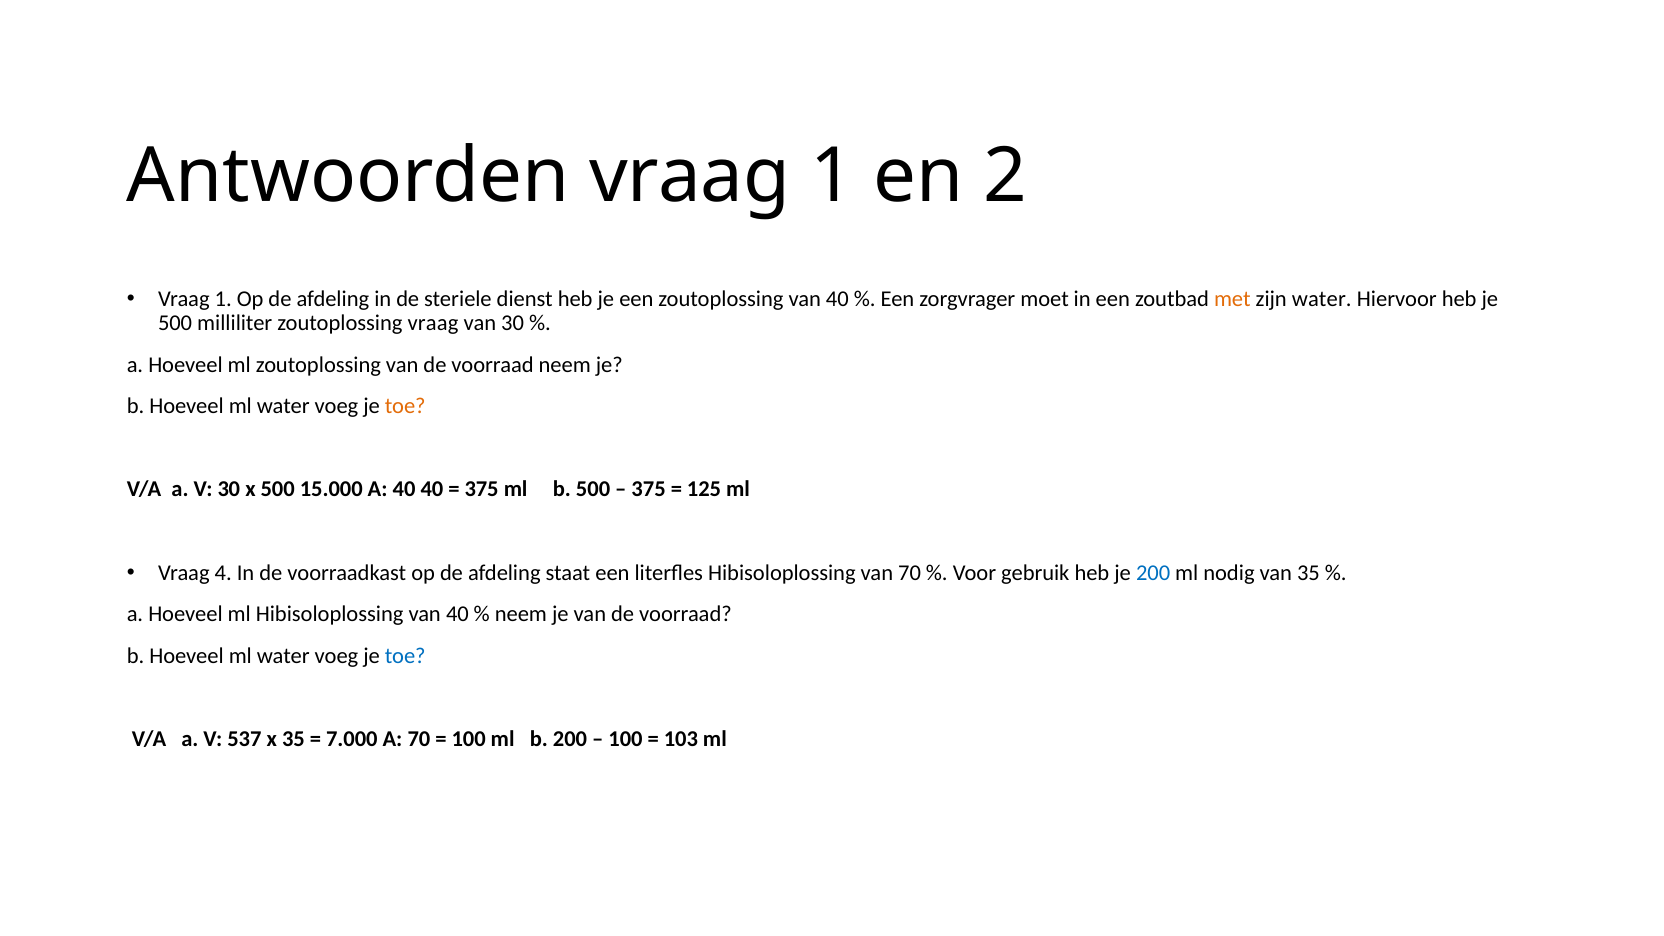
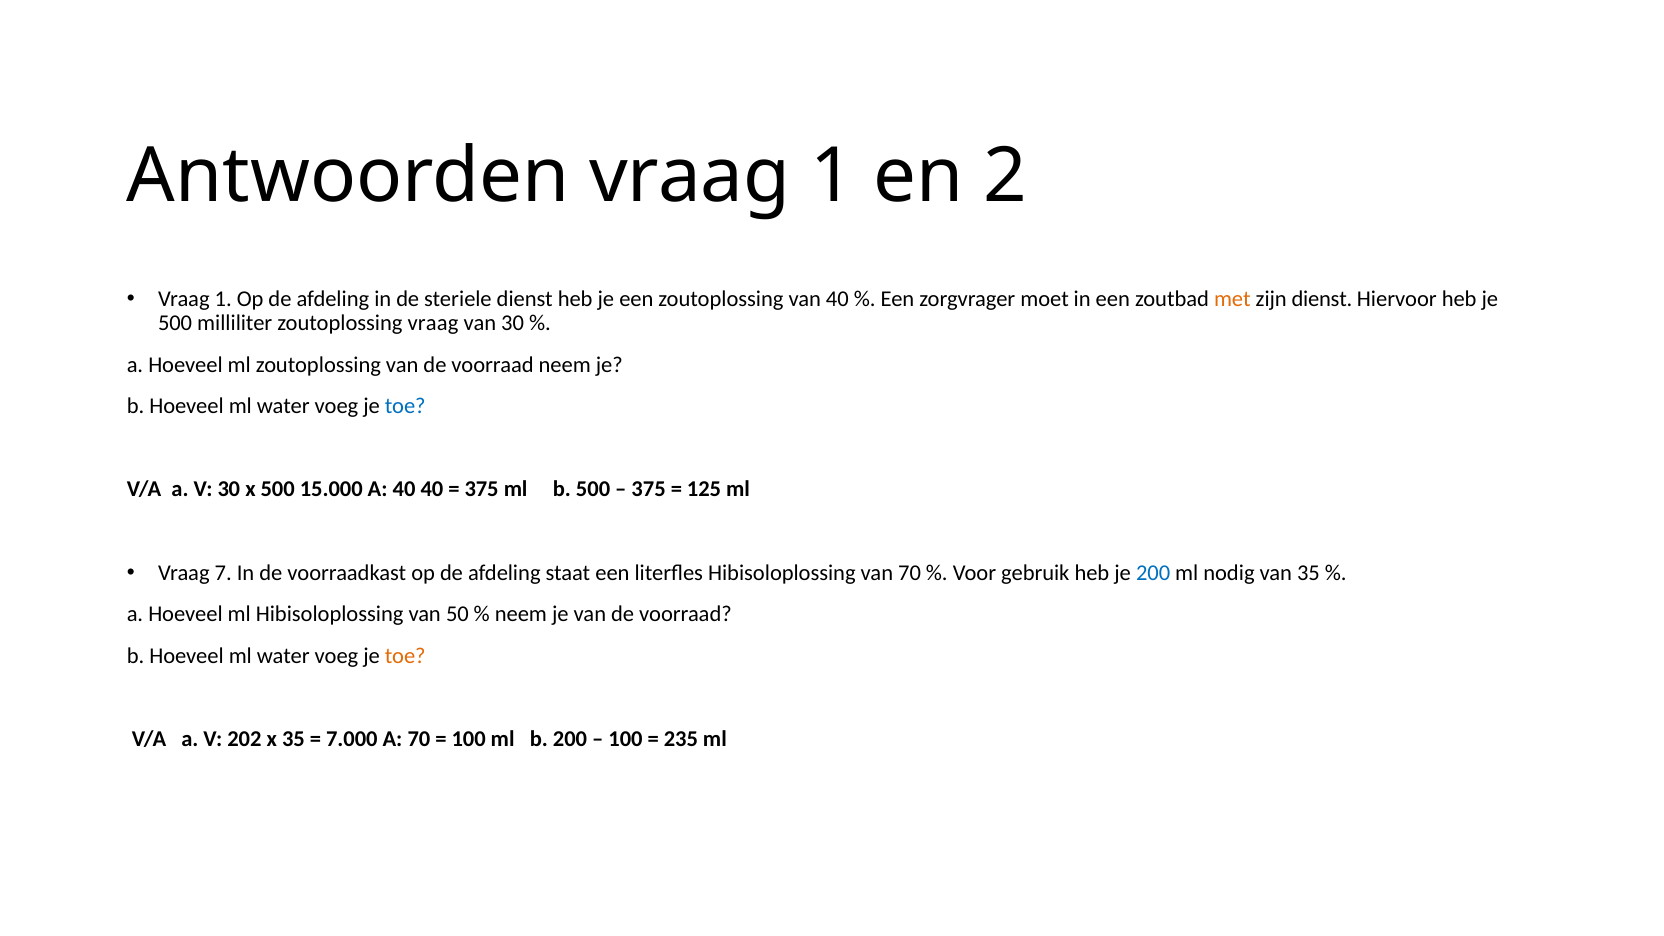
zijn water: water -> dienst
toe at (405, 406) colour: orange -> blue
4: 4 -> 7
Hibisoloplossing van 40: 40 -> 50
toe at (405, 656) colour: blue -> orange
537: 537 -> 202
103: 103 -> 235
